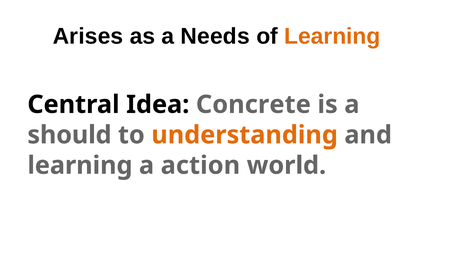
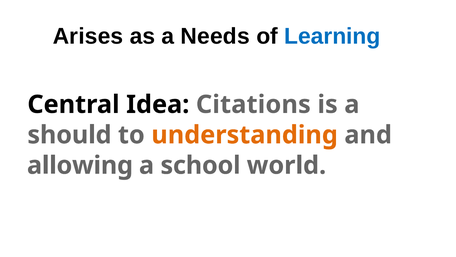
Learning at (332, 36) colour: orange -> blue
Concrete: Concrete -> Citations
learning at (80, 165): learning -> allowing
action: action -> school
